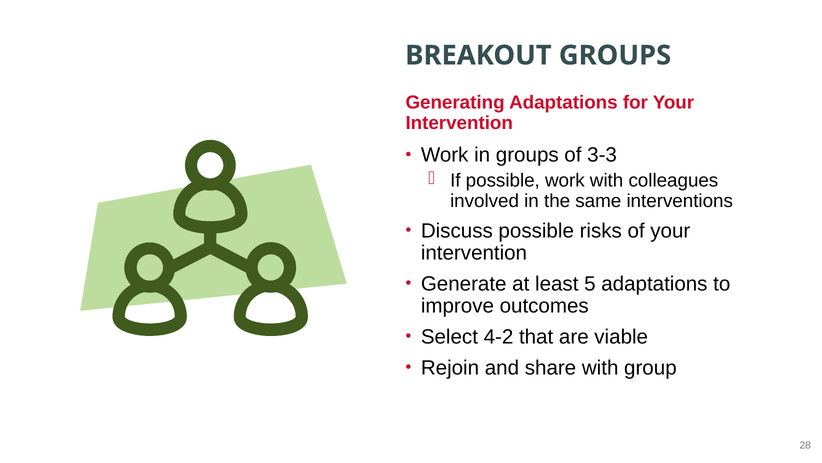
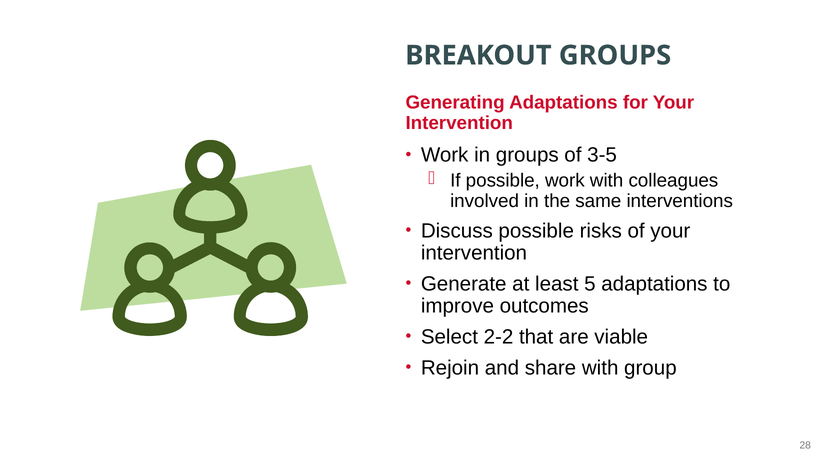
3-3: 3-3 -> 3-5
4-2: 4-2 -> 2-2
